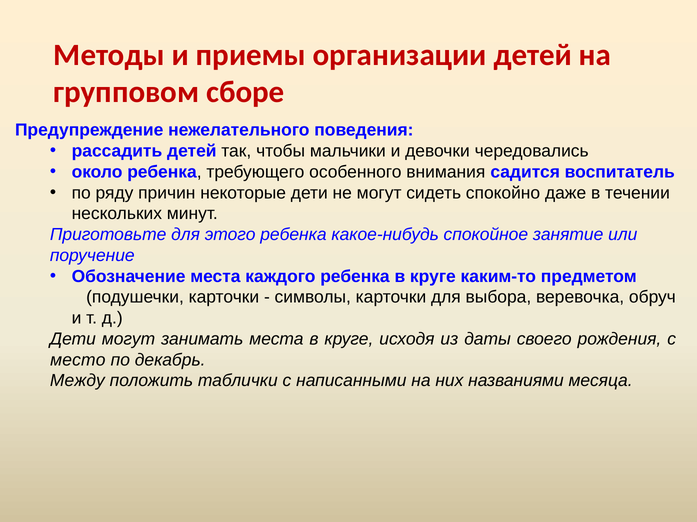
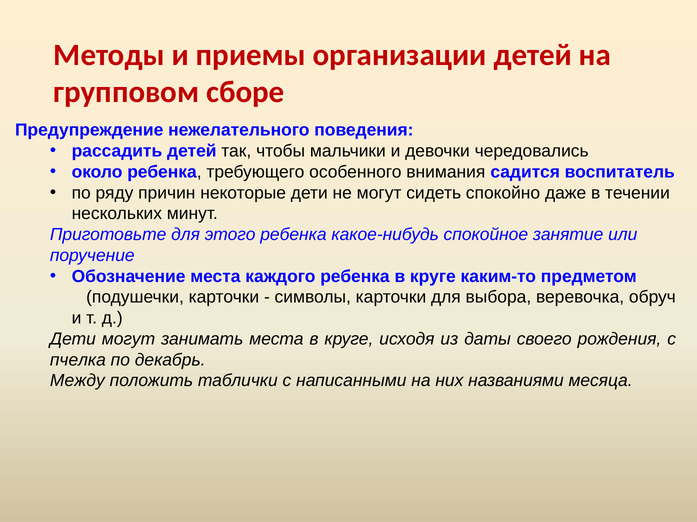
место: место -> пчелка
